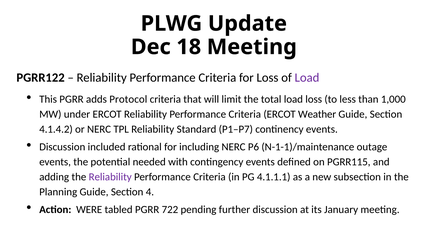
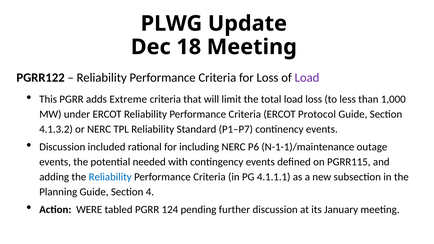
Protocol: Protocol -> Extreme
Weather: Weather -> Protocol
4.1.4.2: 4.1.4.2 -> 4.1.3.2
Reliability at (110, 177) colour: purple -> blue
722: 722 -> 124
